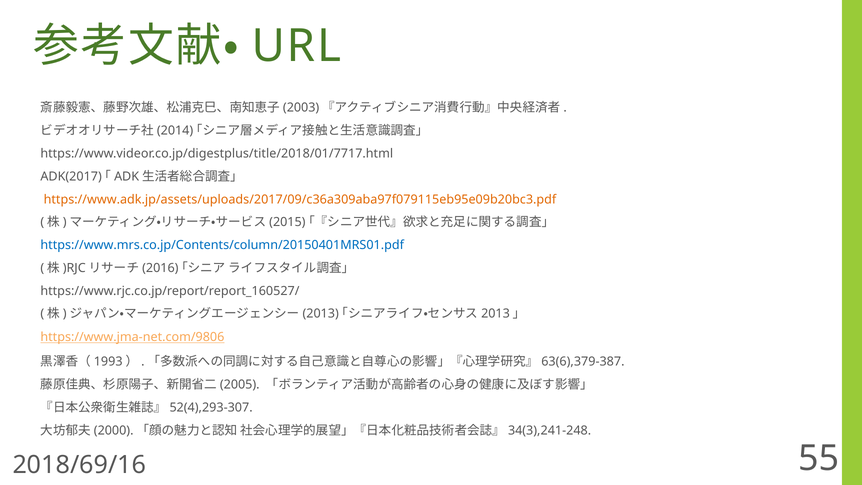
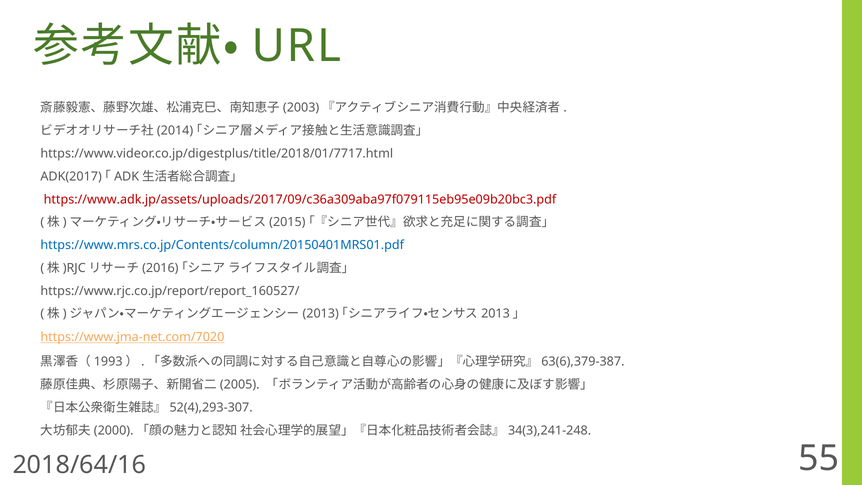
https://www.adk.jp/assets/uploads/2017/09/c36a309aba97f079115eb95e09b20bc3.pdf colour: orange -> red
https://www.jma-net.com/9806: https://www.jma-net.com/9806 -> https://www.jma-net.com/7020
2018/69/16: 2018/69/16 -> 2018/64/16
